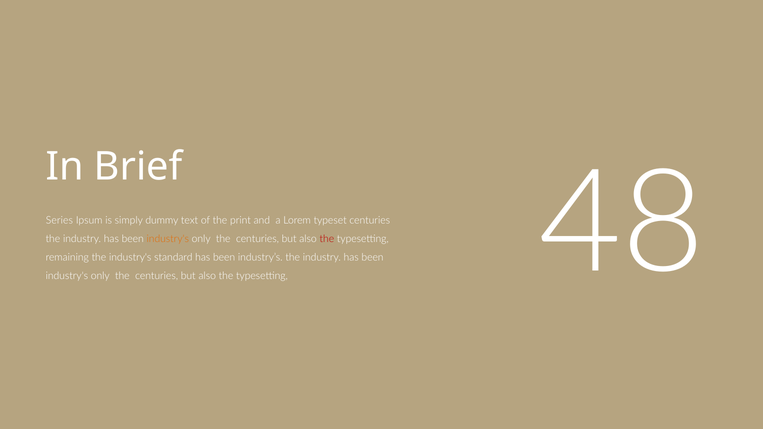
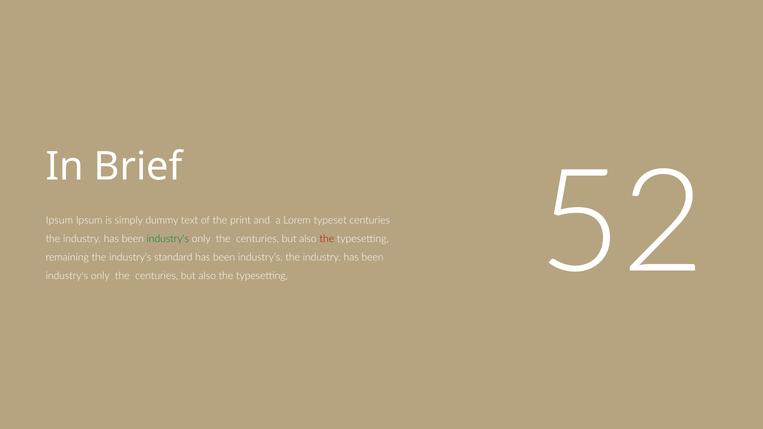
Series at (59, 220): Series -> Ipsum
industry's at (168, 239) colour: orange -> green
48: 48 -> 52
